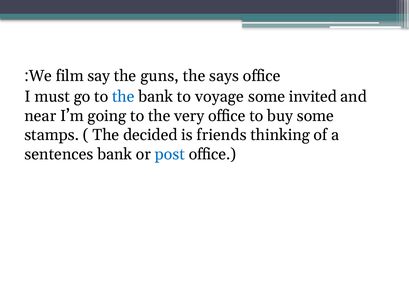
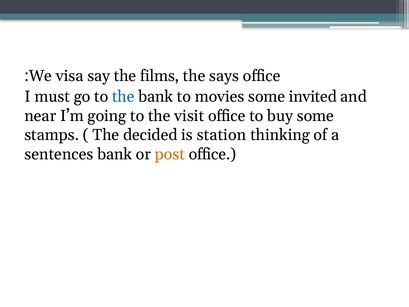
film: film -> visa
guns: guns -> films
voyage: voyage -> movies
very: very -> visit
friends: friends -> station
post colour: blue -> orange
